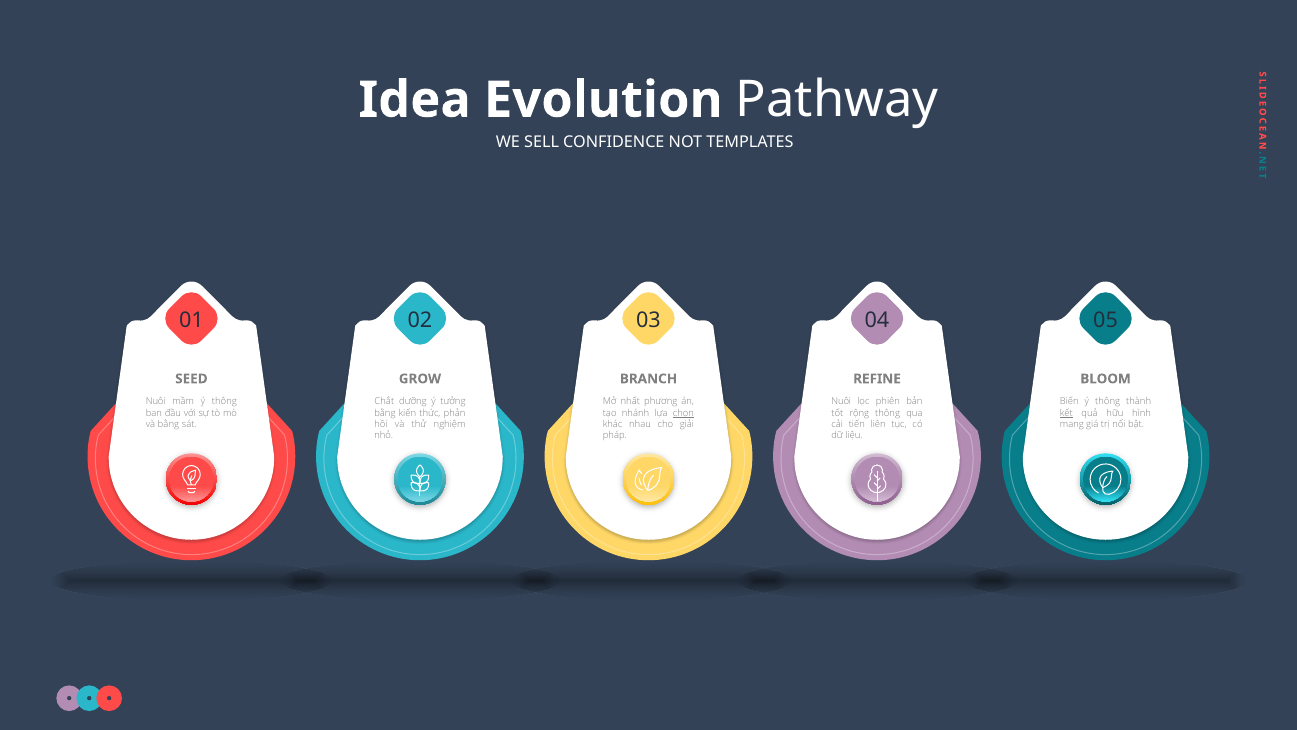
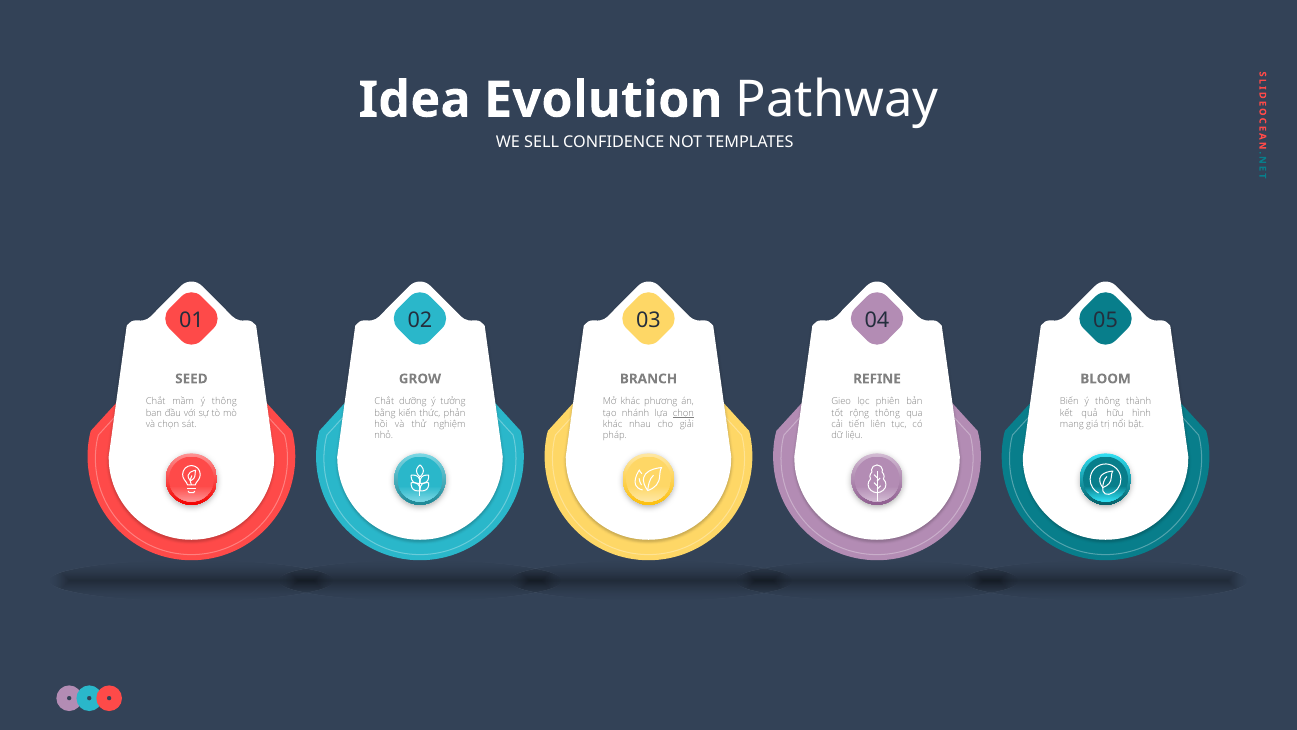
Nuôi at (156, 401): Nuôi -> Chắt
Mở nhất: nhất -> khác
Nuôi at (841, 401): Nuôi -> Gieo
kết underline: present -> none
và bằng: bằng -> chọn
